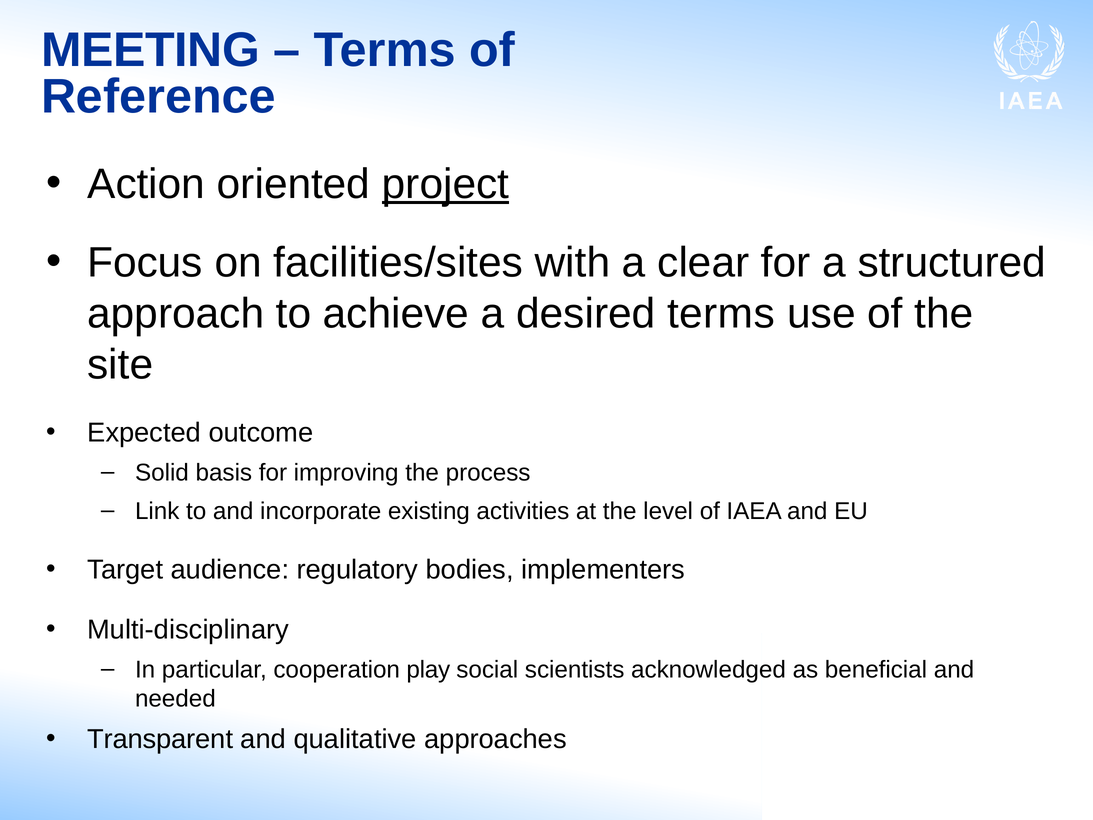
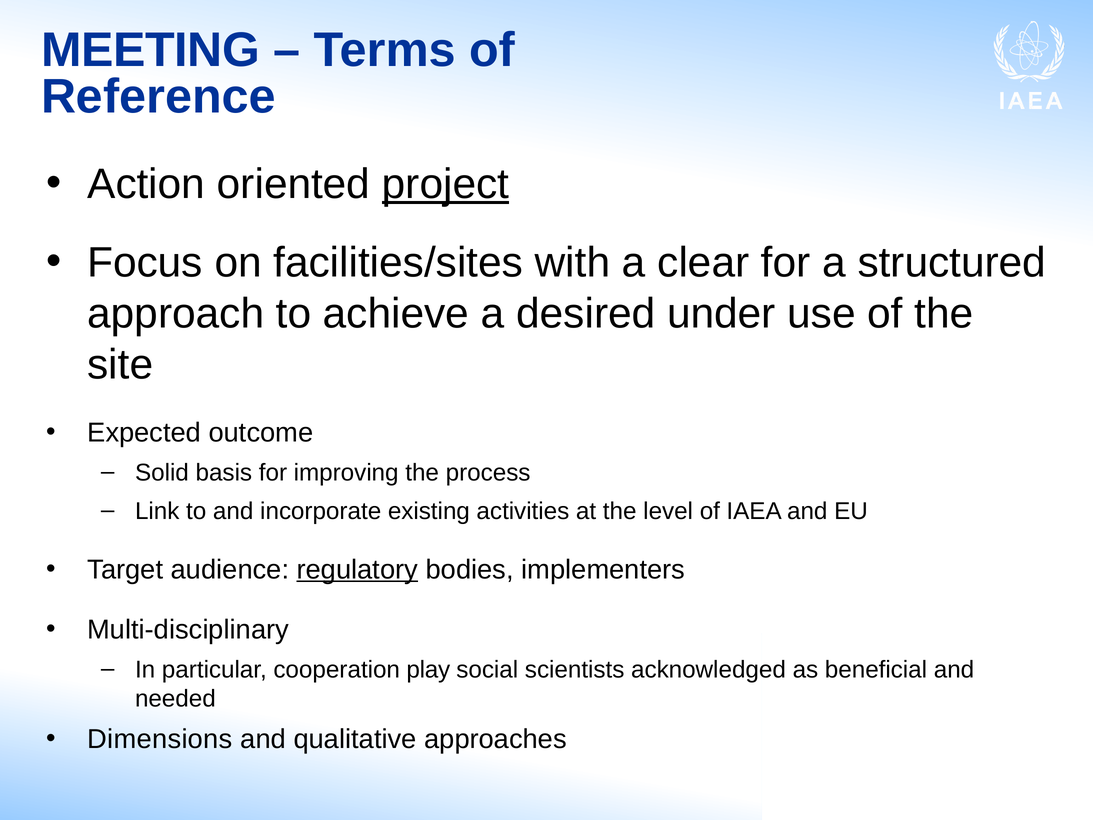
desired terms: terms -> under
regulatory underline: none -> present
Transparent: Transparent -> Dimensions
